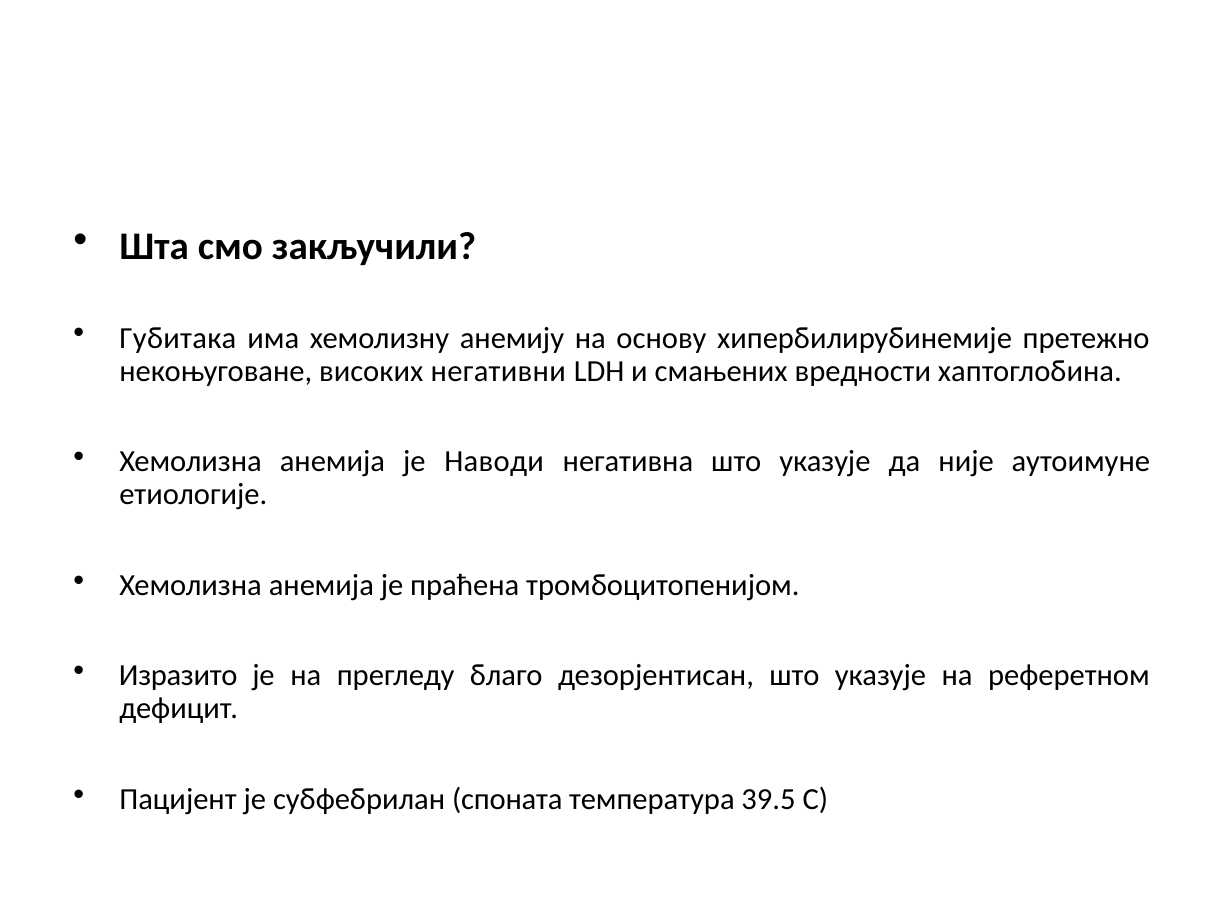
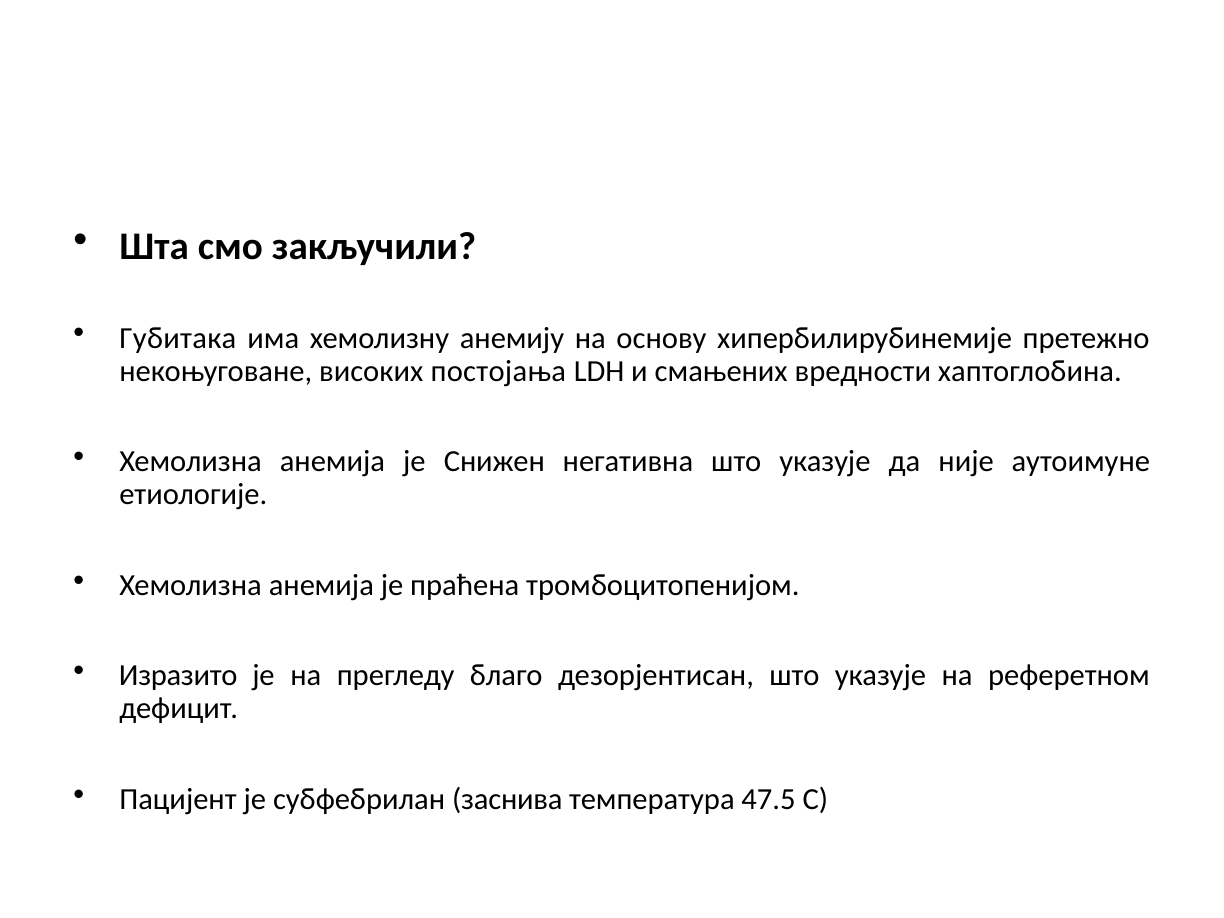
негативни: негативни -> постојања
Наводи: Наводи -> Снижен
споната: споната -> заснива
39.5: 39.5 -> 47.5
